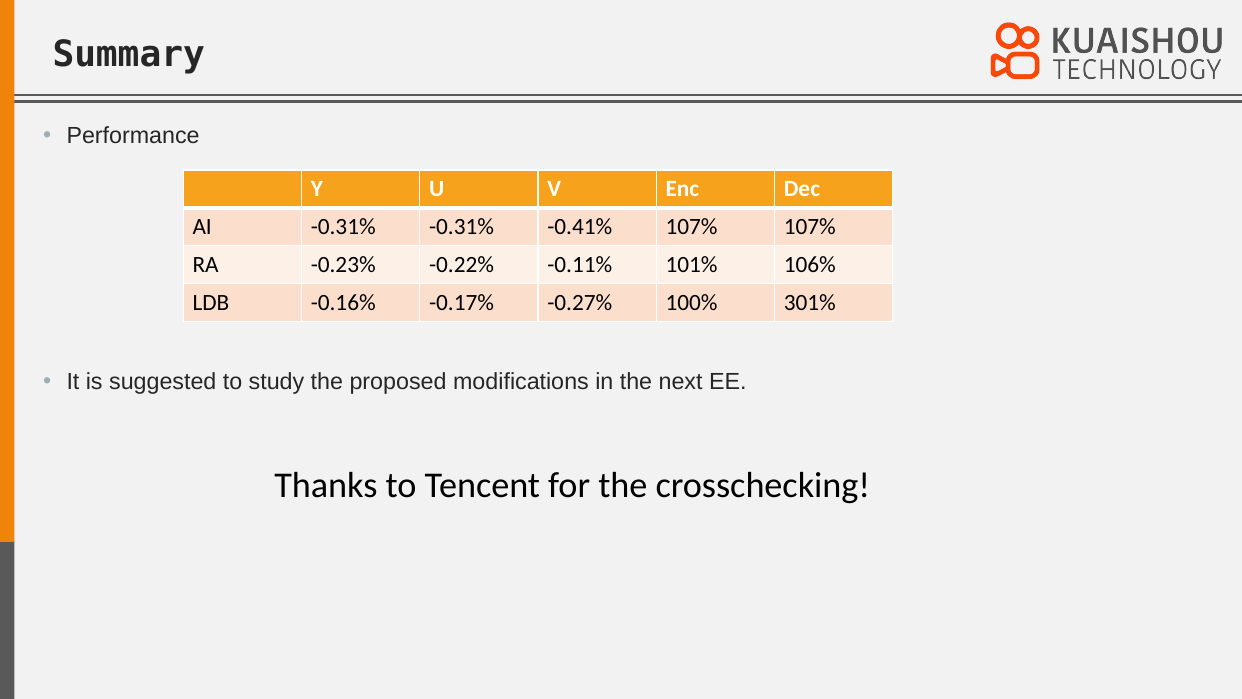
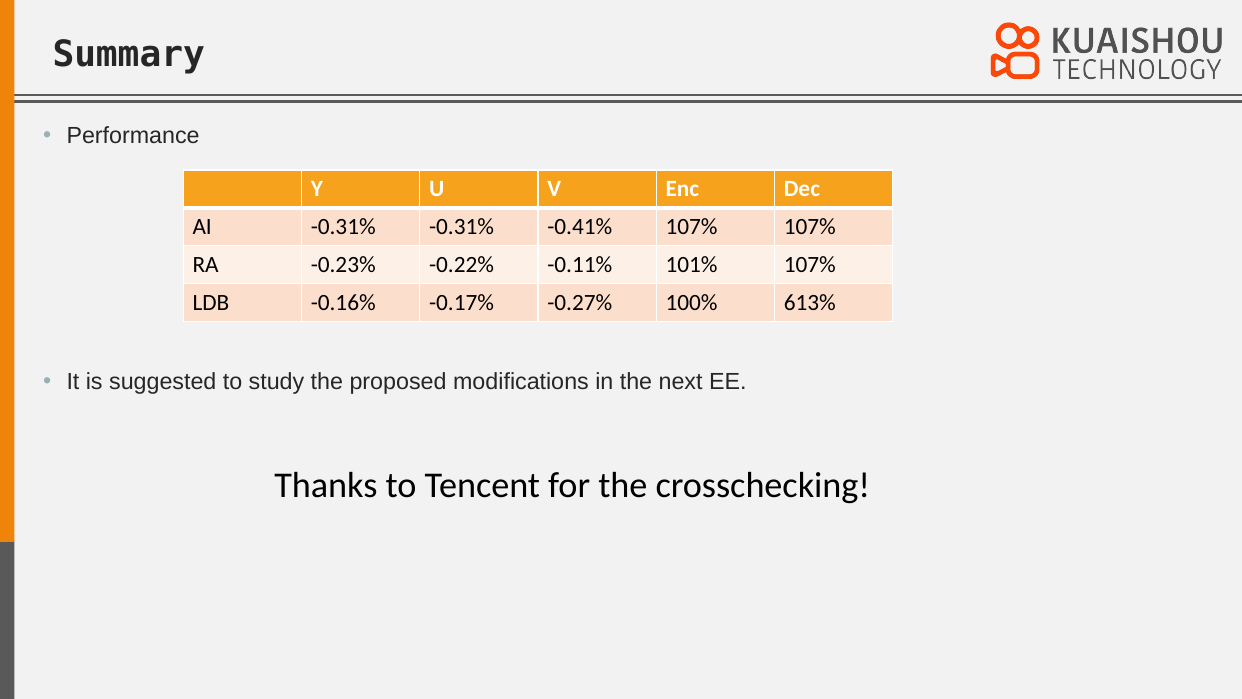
101% 106%: 106% -> 107%
301%: 301% -> 613%
